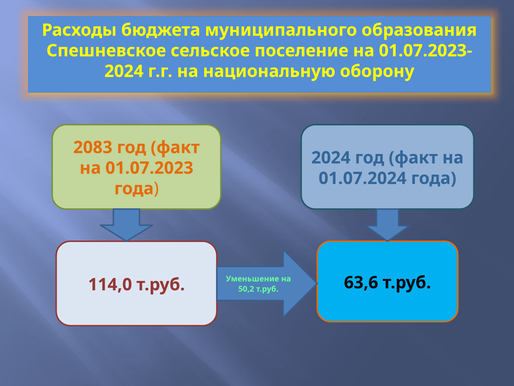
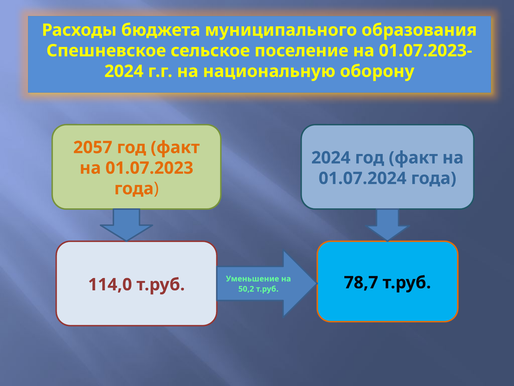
2083: 2083 -> 2057
63,6: 63,6 -> 78,7
